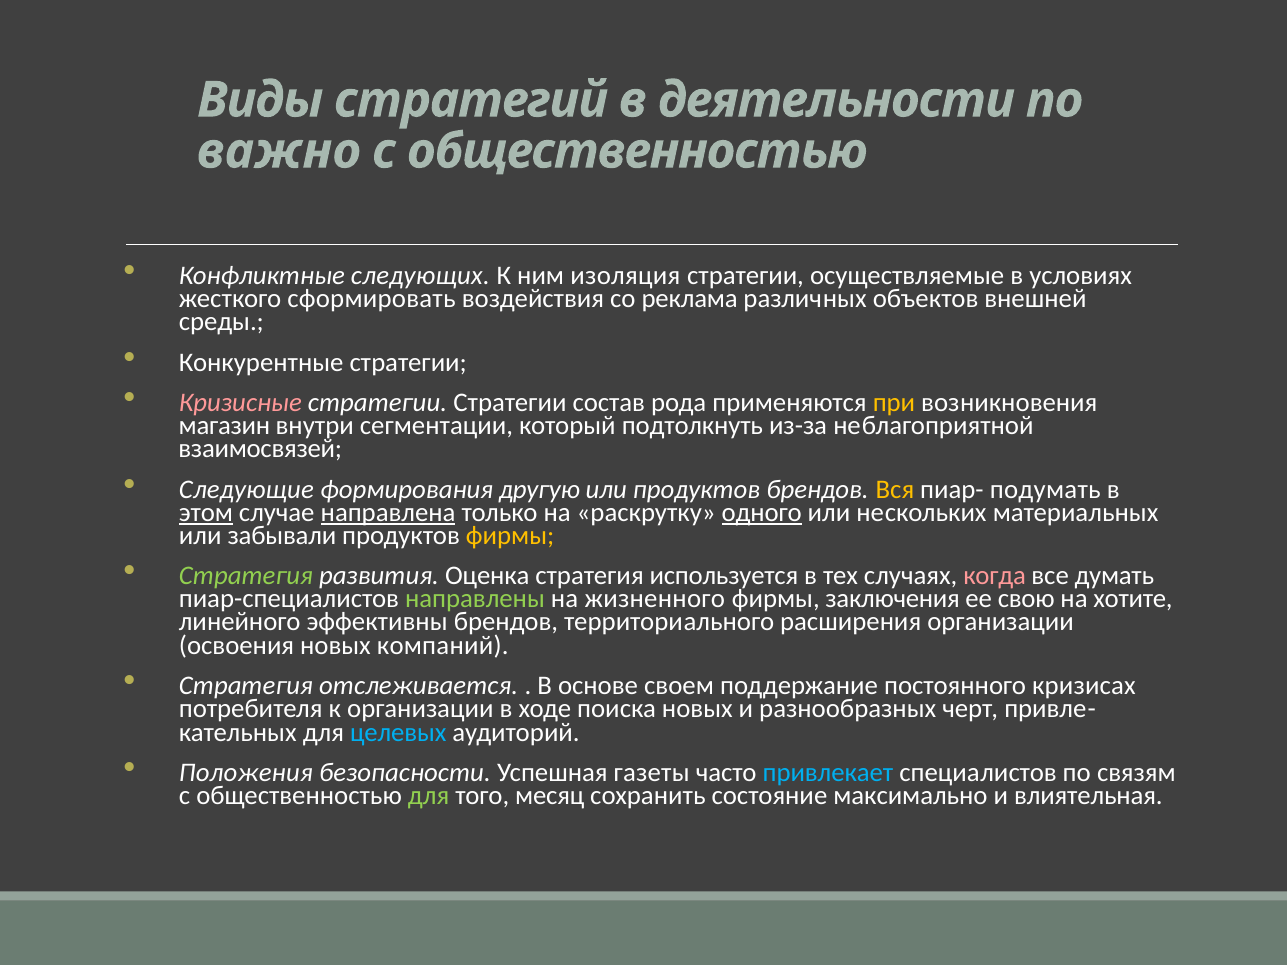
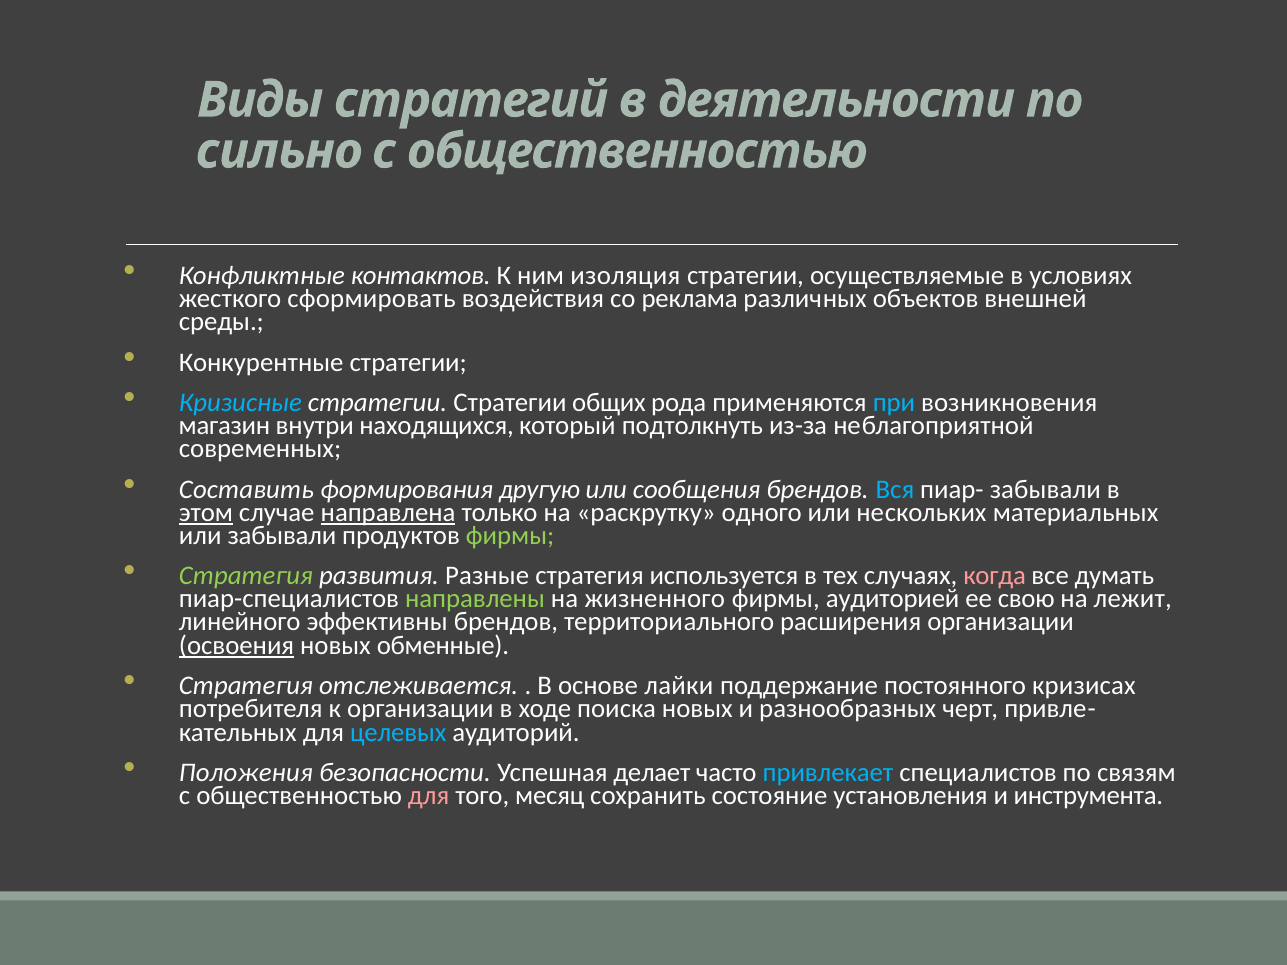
важно: важно -> сильно
следующих: следующих -> контактов
Кризисные colour: pink -> light blue
состав: состав -> общих
при colour: yellow -> light blue
сегментации: сегментации -> находящихся
взаимосвязей: взаимосвязей -> современных
Следующие: Следующие -> Составить
или продуктов: продуктов -> сообщения
Вся colour: yellow -> light blue
пиар- подумать: подумать -> забывали
одного underline: present -> none
фирмы at (510, 536) colour: yellow -> light green
Оценка: Оценка -> Разные
заключения: заключения -> аудиторией
хотите: хотите -> лежит
освоения underline: none -> present
компаний: компаний -> обменные
своем: своем -> лайки
газеты: газеты -> делает
для at (429, 796) colour: light green -> pink
максимально: максимально -> установления
влиятельная: влиятельная -> инструмента
